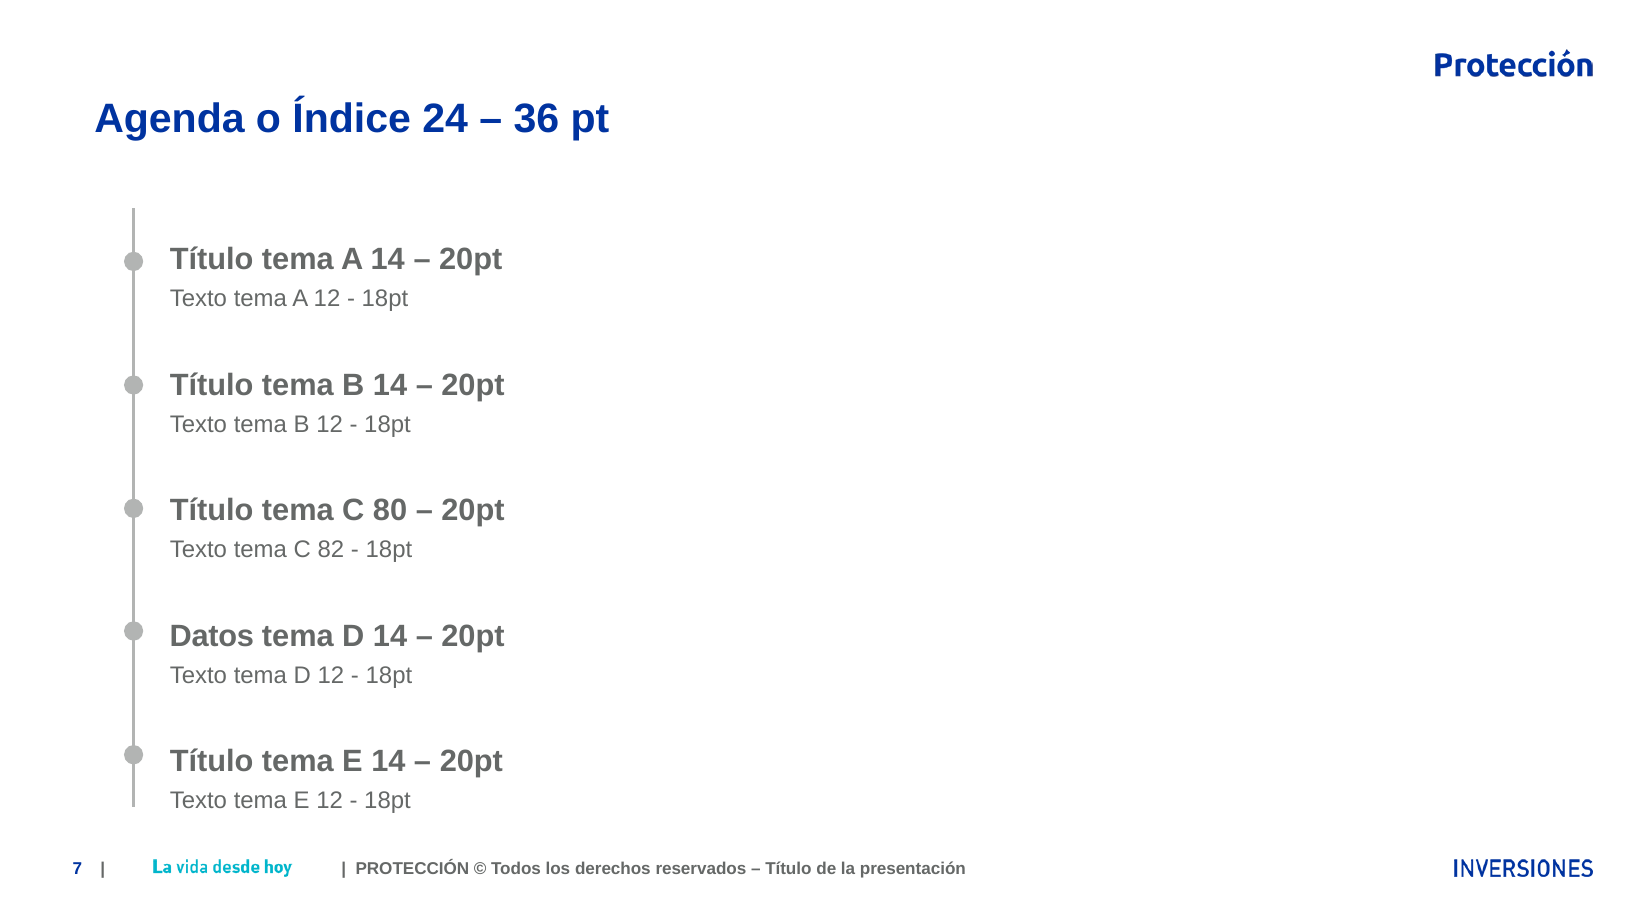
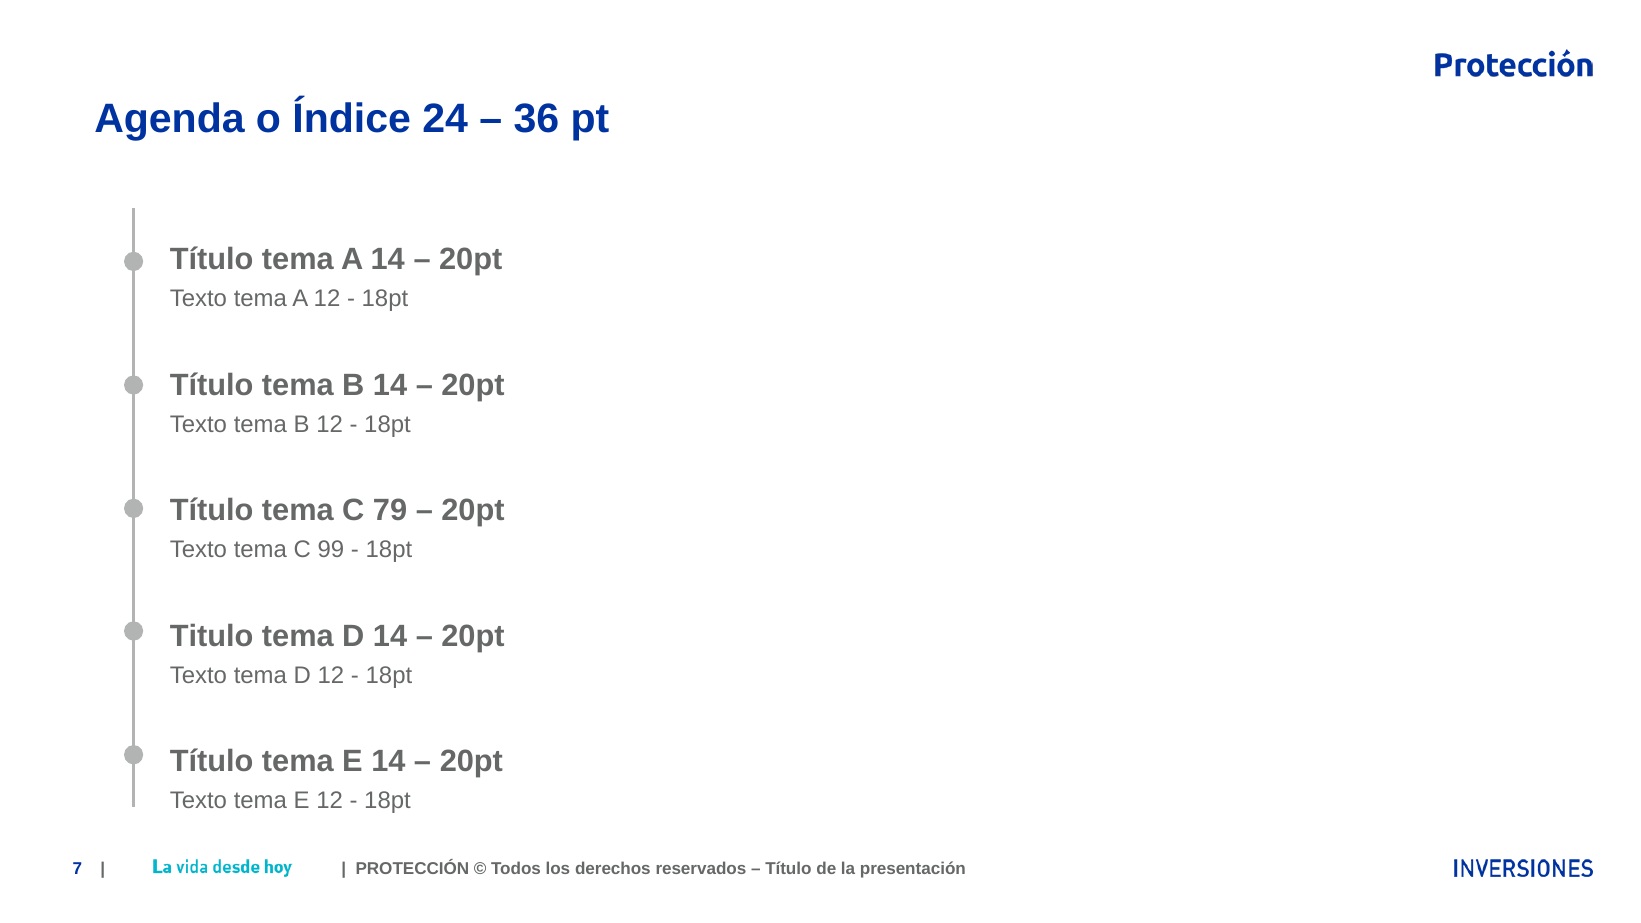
80: 80 -> 79
82: 82 -> 99
Datos: Datos -> Titulo
